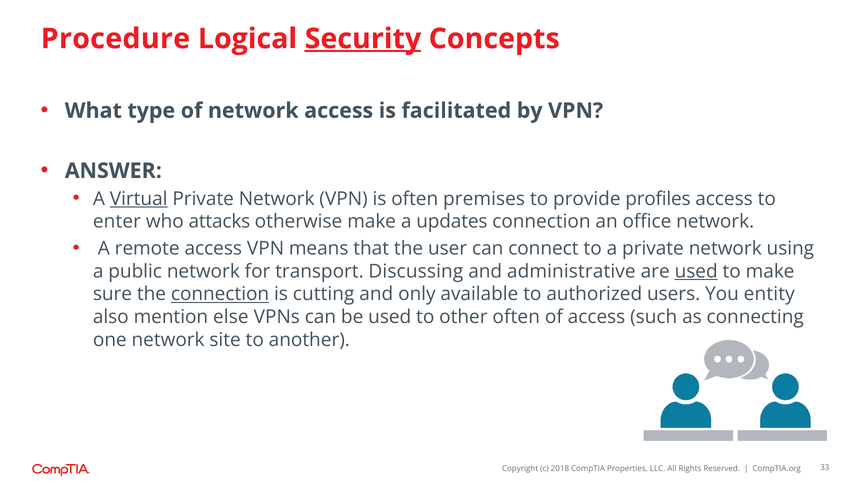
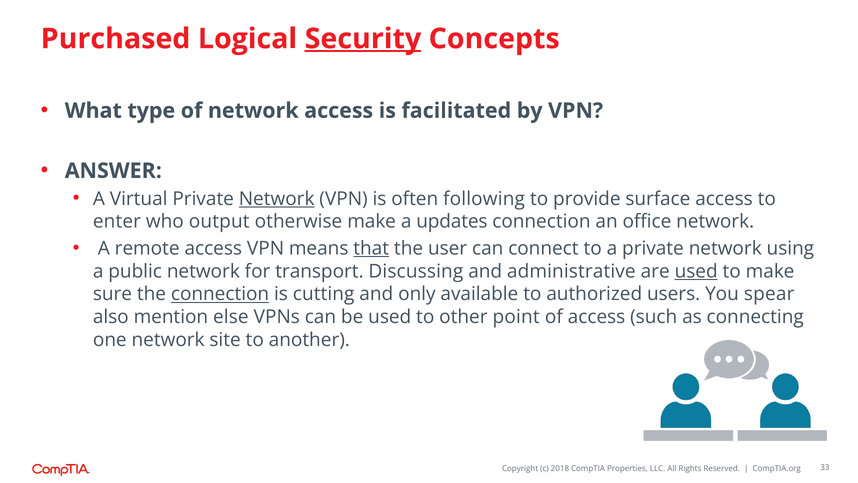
Procedure: Procedure -> Purchased
Virtual underline: present -> none
Network at (277, 199) underline: none -> present
premises: premises -> following
profiles: profiles -> surface
attacks: attacks -> output
that underline: none -> present
entity: entity -> spear
other often: often -> point
